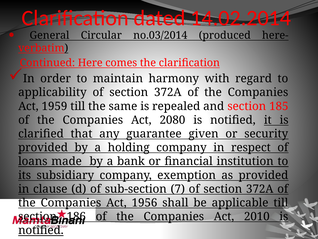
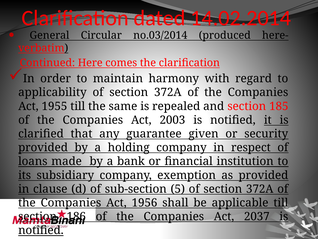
1959: 1959 -> 1955
2080: 2080 -> 2003
7: 7 -> 5
2010: 2010 -> 2037
